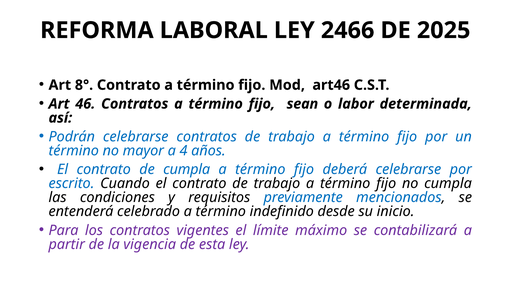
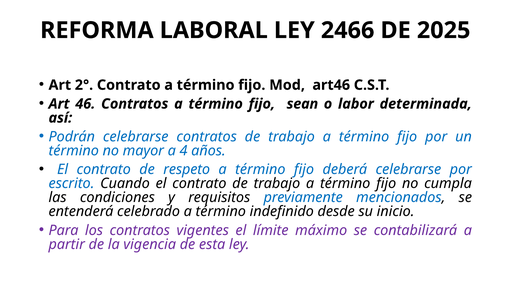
8°: 8° -> 2°
de cumpla: cumpla -> respeto
